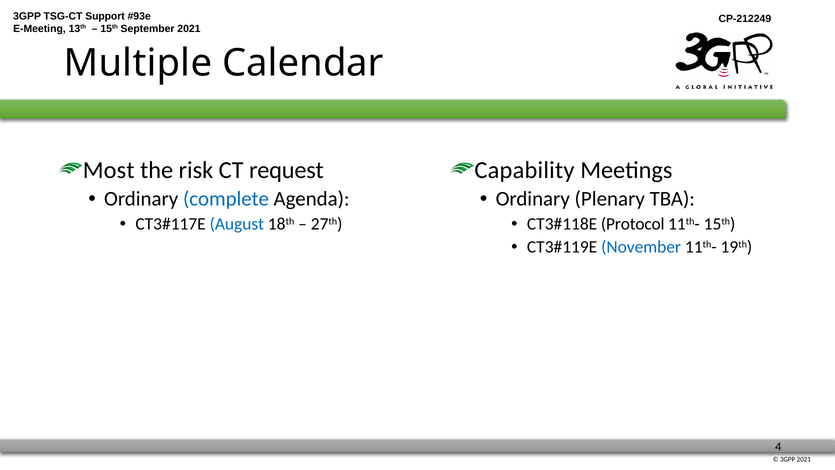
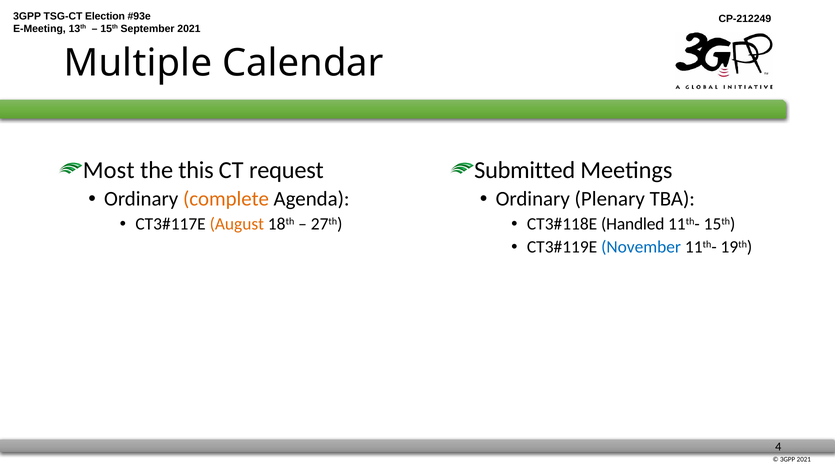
Support: Support -> Election
Capability: Capability -> Submitted
risk: risk -> this
complete colour: blue -> orange
Protocol: Protocol -> Handled
August colour: blue -> orange
